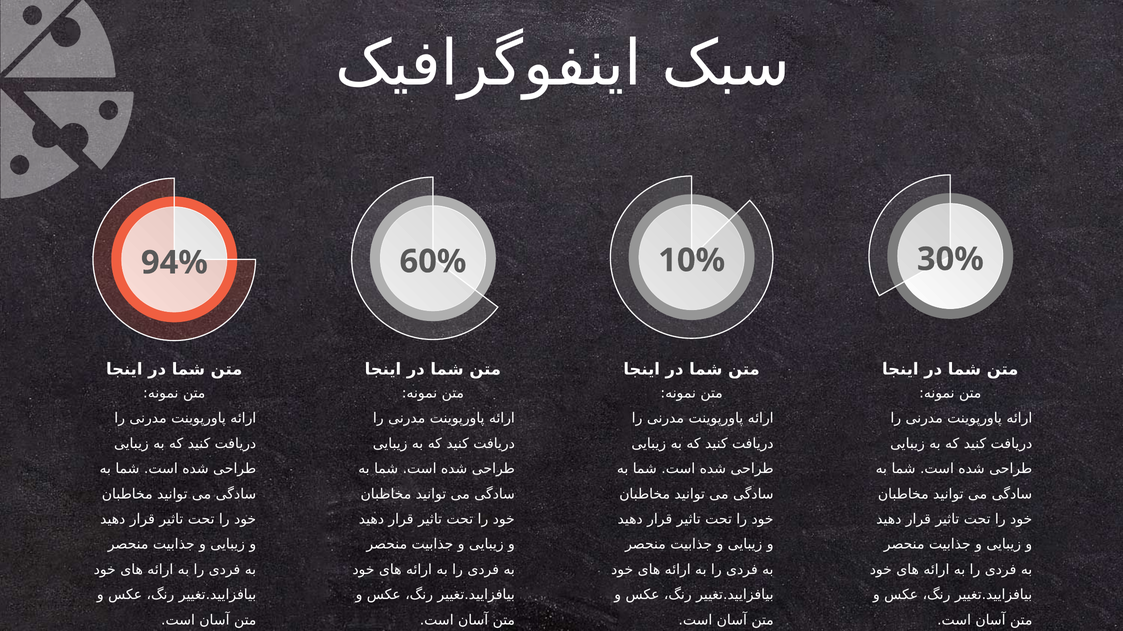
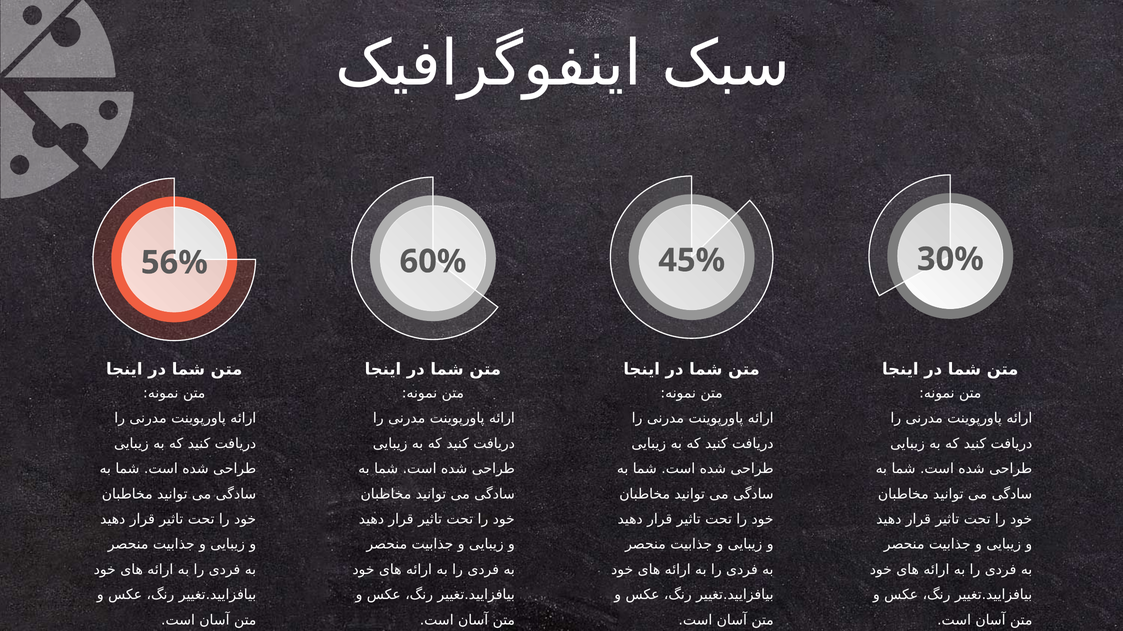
94%: 94% -> 56%
10%: 10% -> 45%
